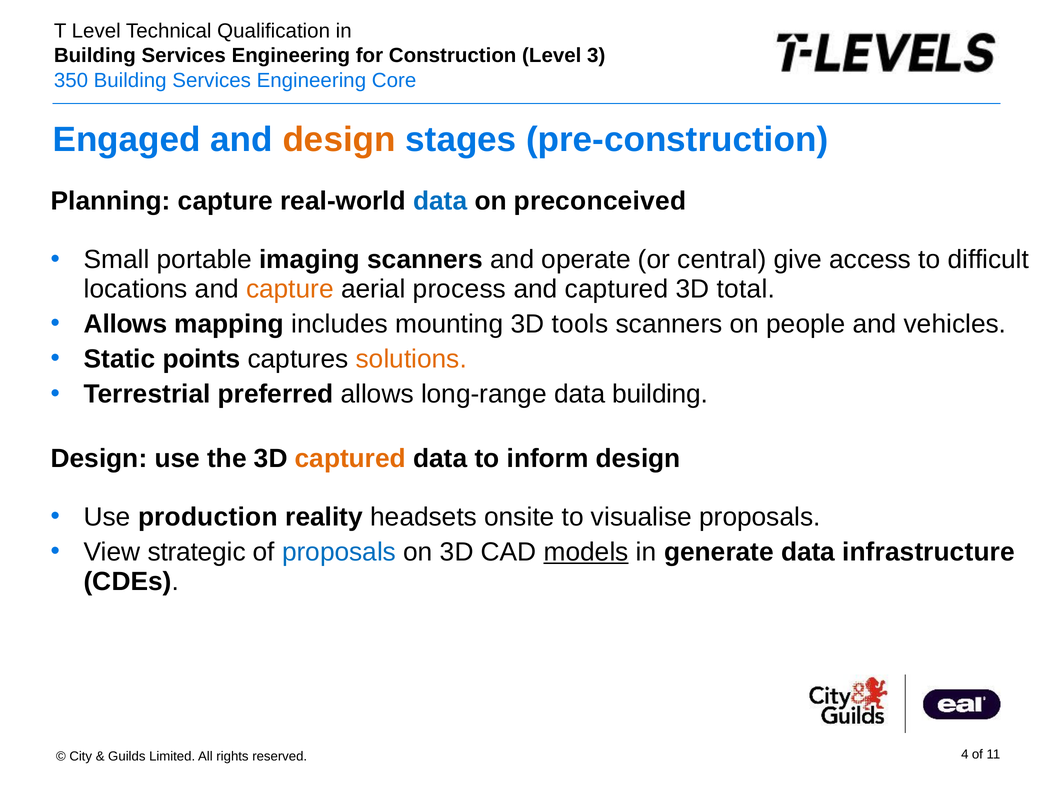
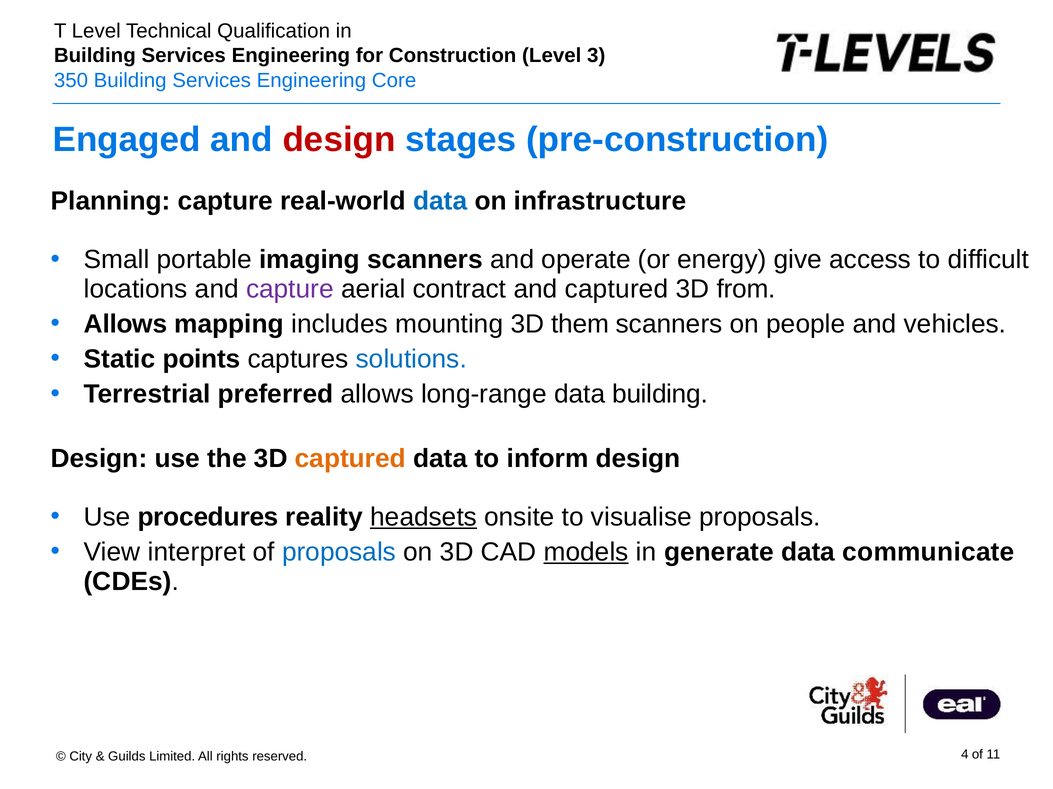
design at (339, 140) colour: orange -> red
preconceived: preconceived -> infrastructure
central: central -> energy
capture at (290, 289) colour: orange -> purple
process: process -> contract
total: total -> from
tools: tools -> them
solutions colour: orange -> blue
production: production -> procedures
headsets underline: none -> present
strategic: strategic -> interpret
infrastructure: infrastructure -> communicate
